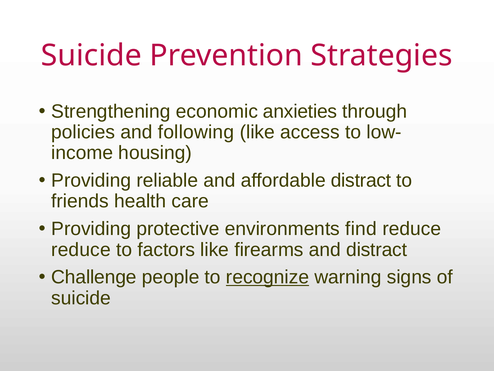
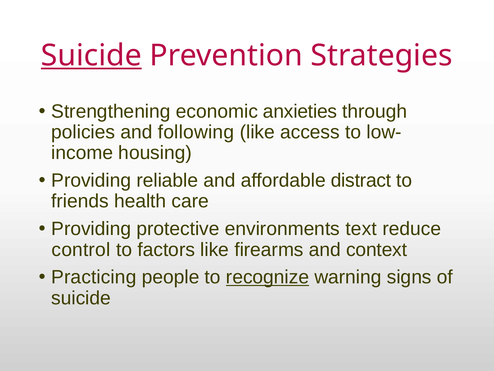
Suicide at (91, 55) underline: none -> present
find: find -> text
reduce at (81, 249): reduce -> control
and distract: distract -> context
Challenge: Challenge -> Practicing
